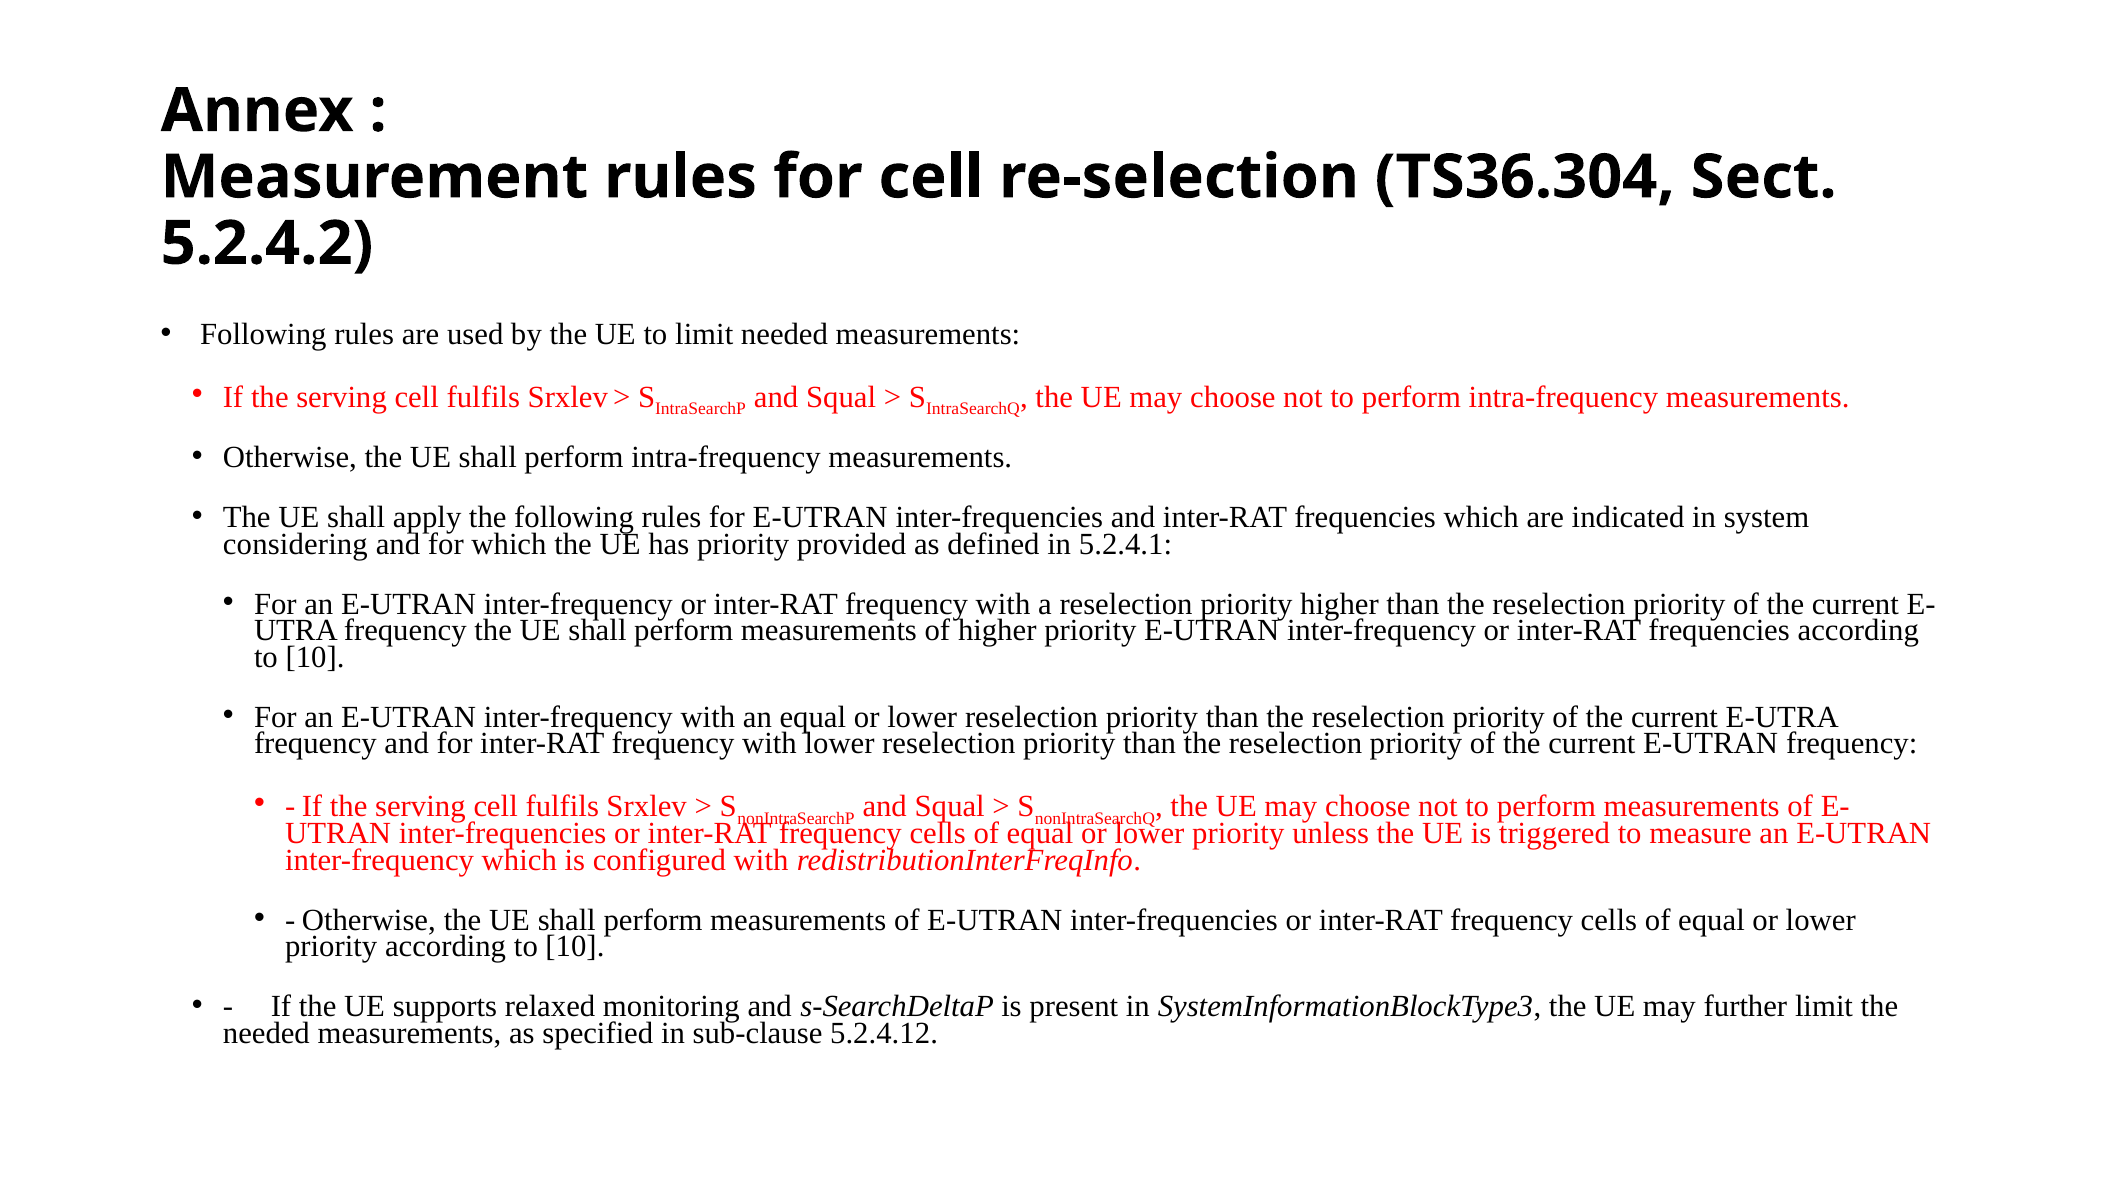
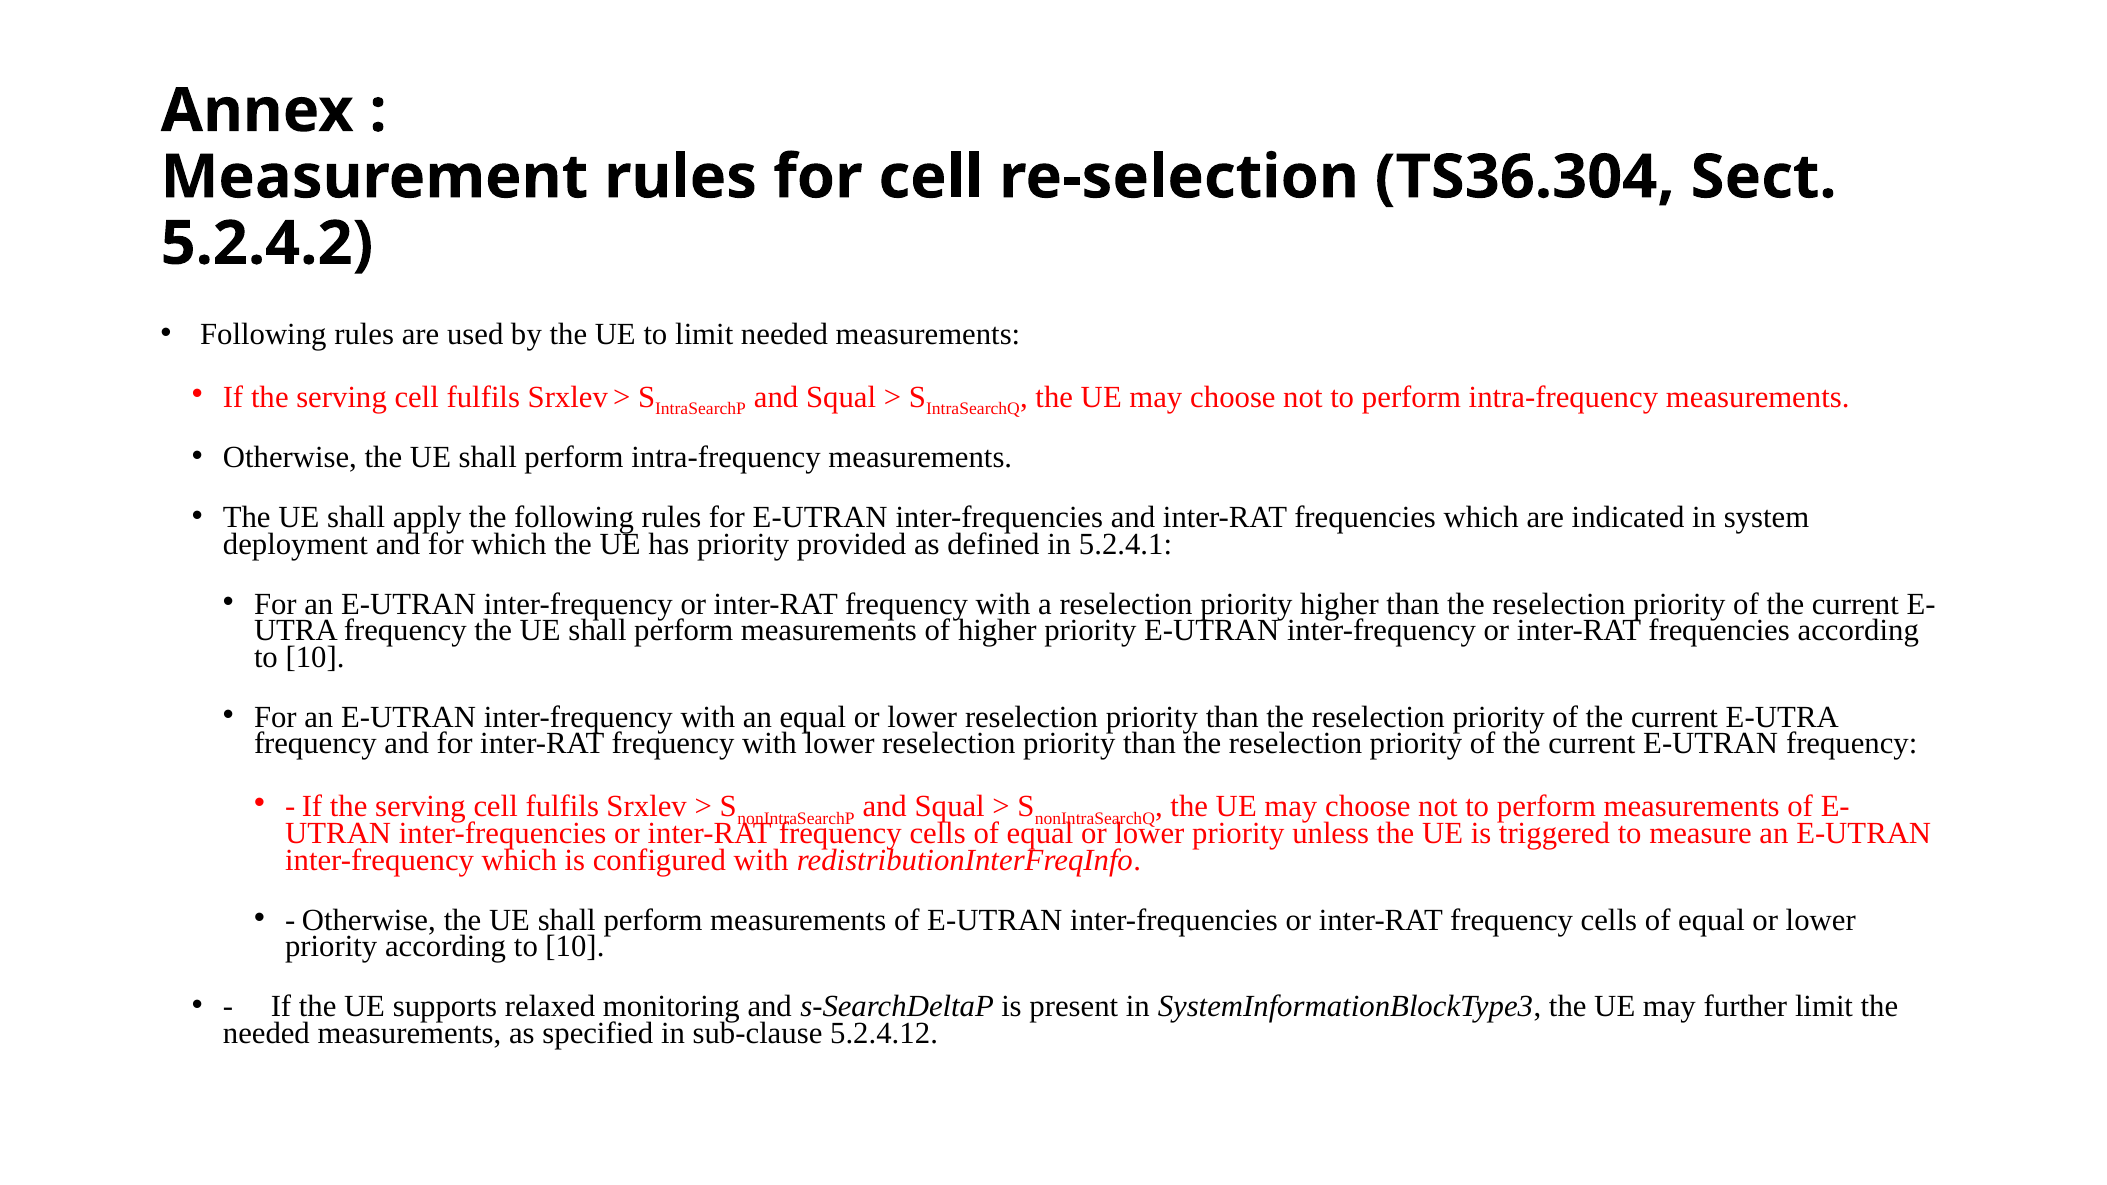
considering: considering -> deployment
